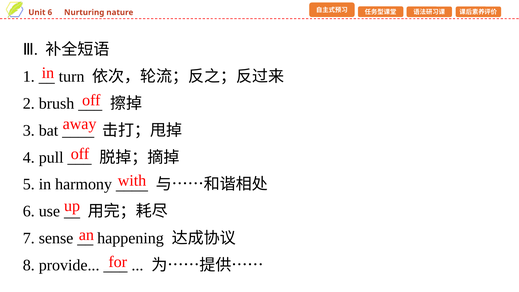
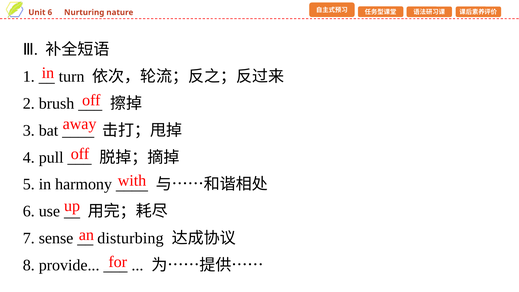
happening: happening -> disturbing
